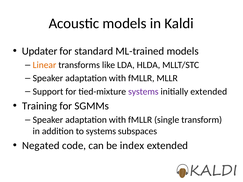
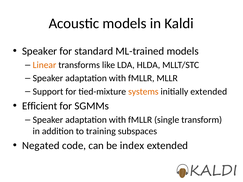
Updater at (40, 51): Updater -> Speaker
systems at (143, 92) colour: purple -> orange
Training: Training -> Efficient
to systems: systems -> training
